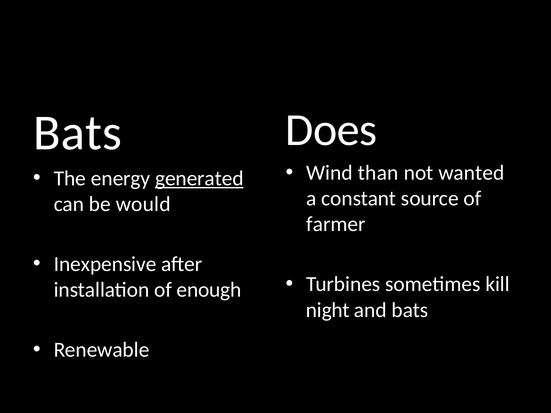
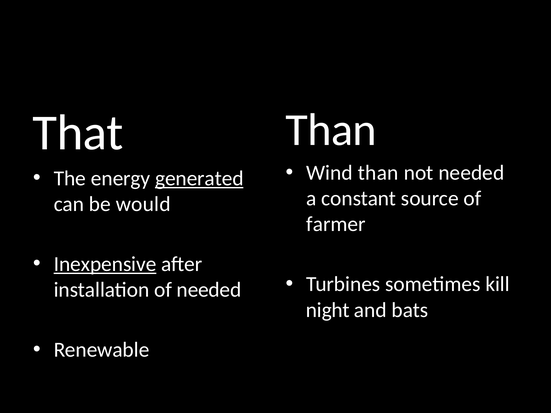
Does at (331, 130): Does -> Than
Bats at (78, 133): Bats -> That
not wanted: wanted -> needed
Inexpensive underline: none -> present
of enough: enough -> needed
